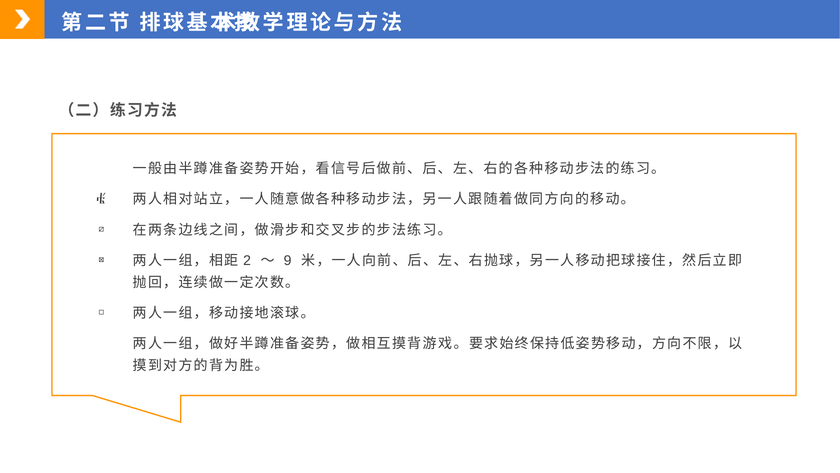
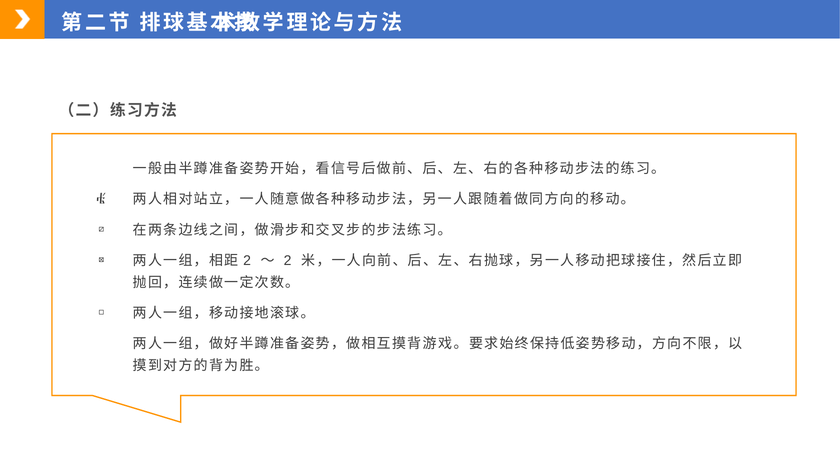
9 at (288, 260): 9 -> 2
